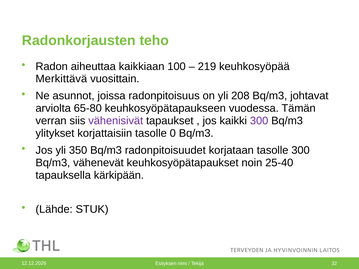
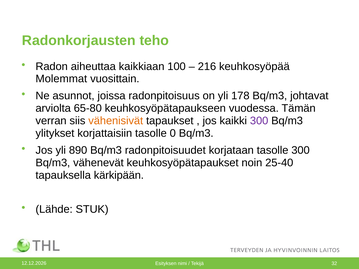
219: 219 -> 216
Merkittävä: Merkittävä -> Molemmat
208: 208 -> 178
vähenisivät colour: purple -> orange
350: 350 -> 890
